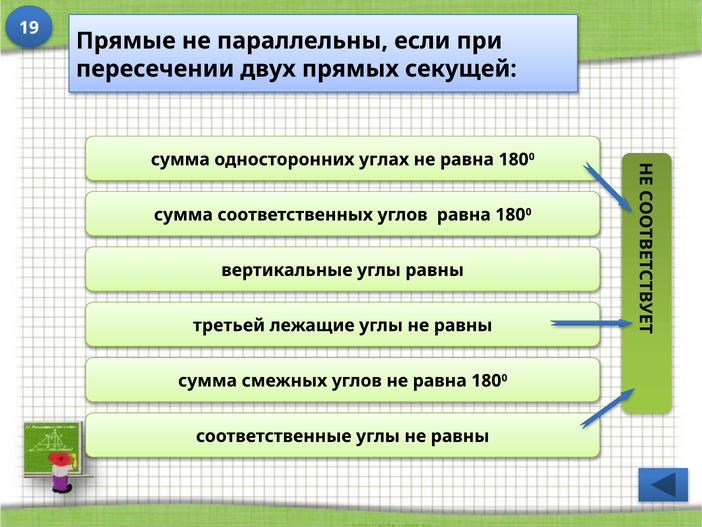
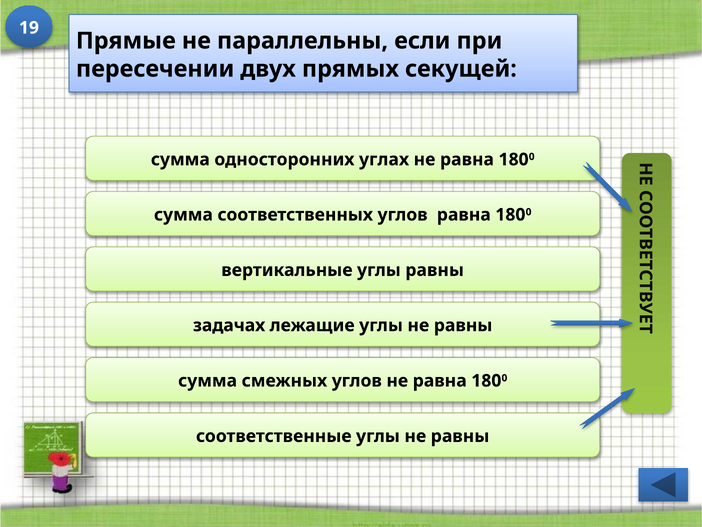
третьей: третьей -> задачах
